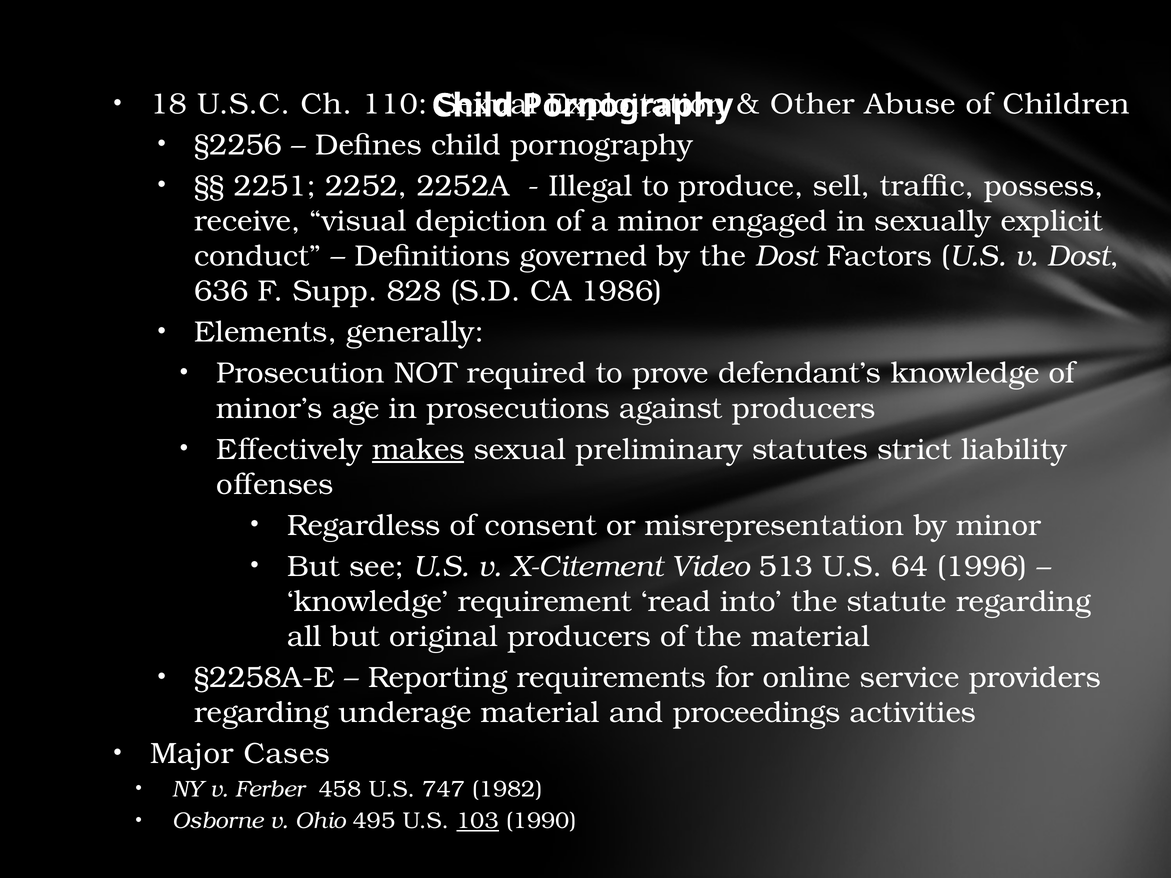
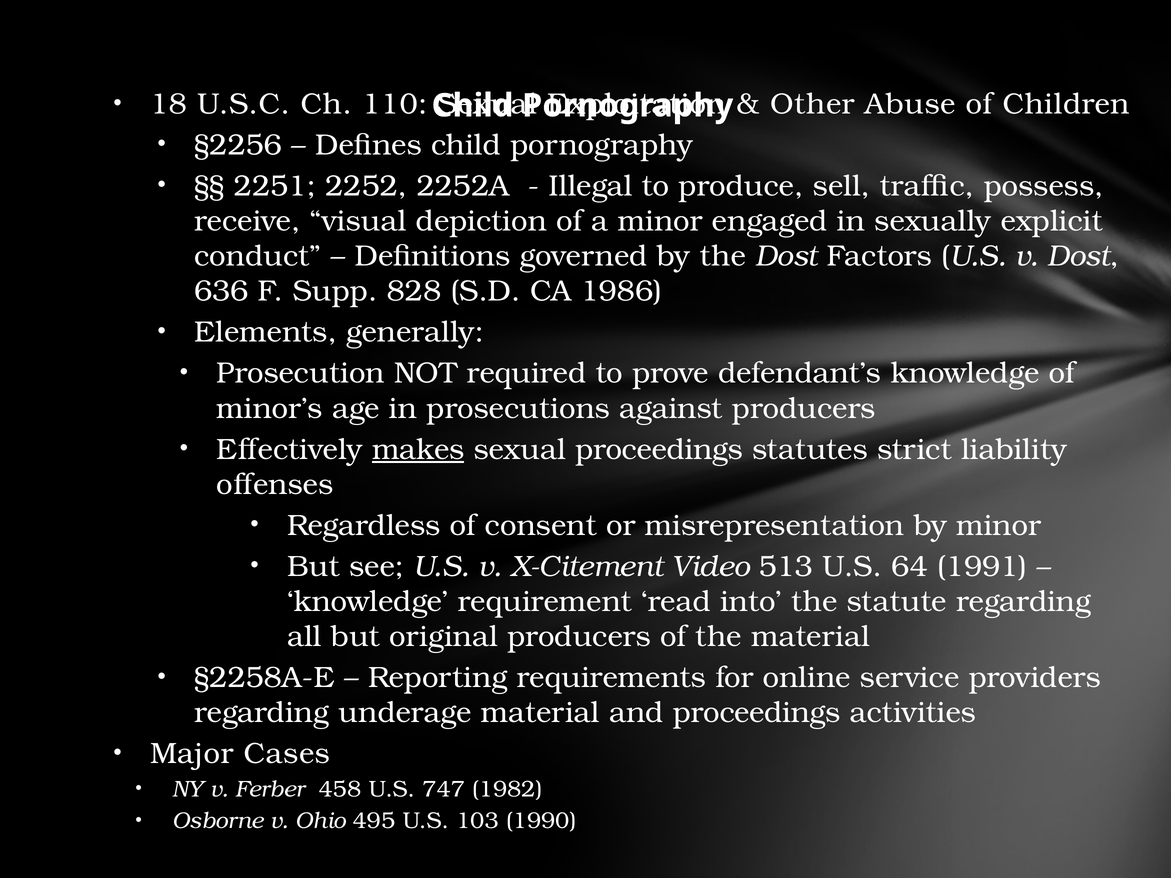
sexual preliminary: preliminary -> proceedings
1996: 1996 -> 1991
103 underline: present -> none
